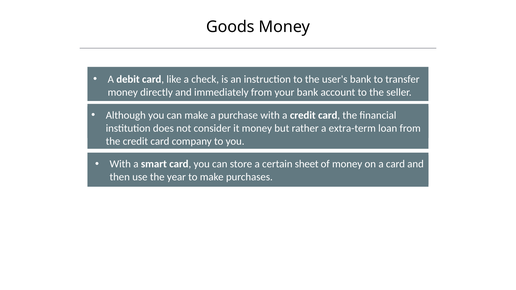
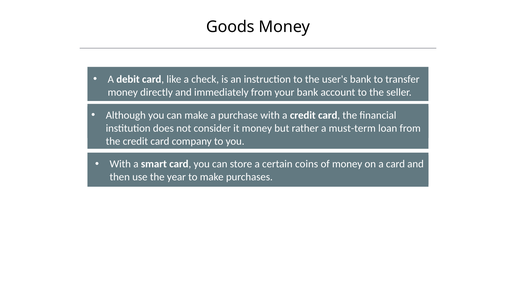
extra-term: extra-term -> must-term
sheet: sheet -> coins
